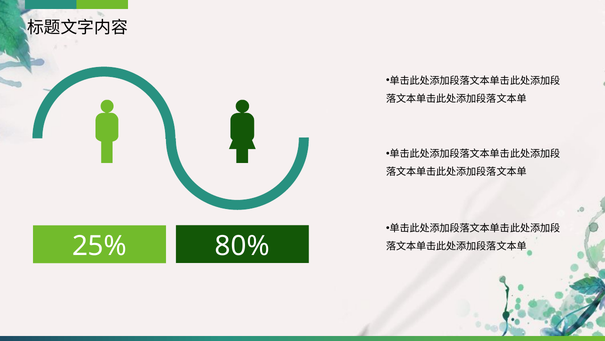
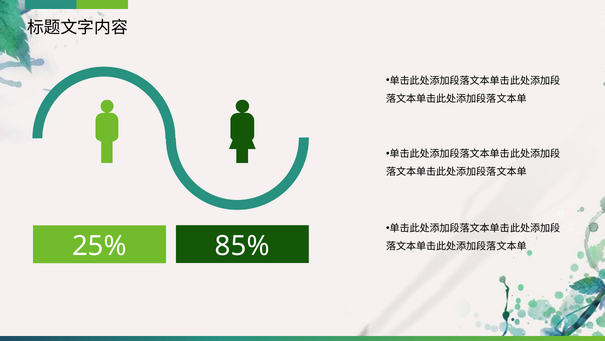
80%: 80% -> 85%
